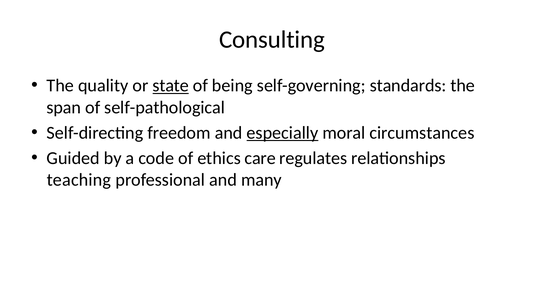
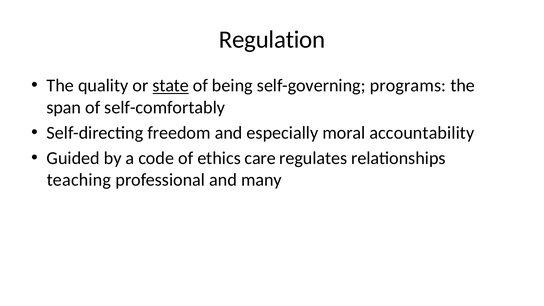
Consulting: Consulting -> Regulation
standards: standards -> programs
self-pathological: self-pathological -> self-comfortably
especially underline: present -> none
circumstances: circumstances -> accountability
